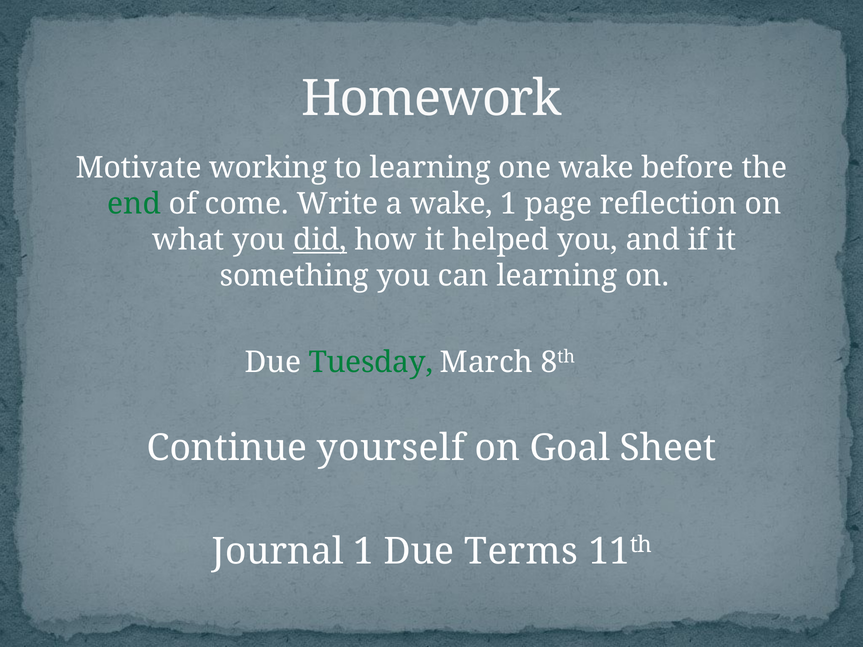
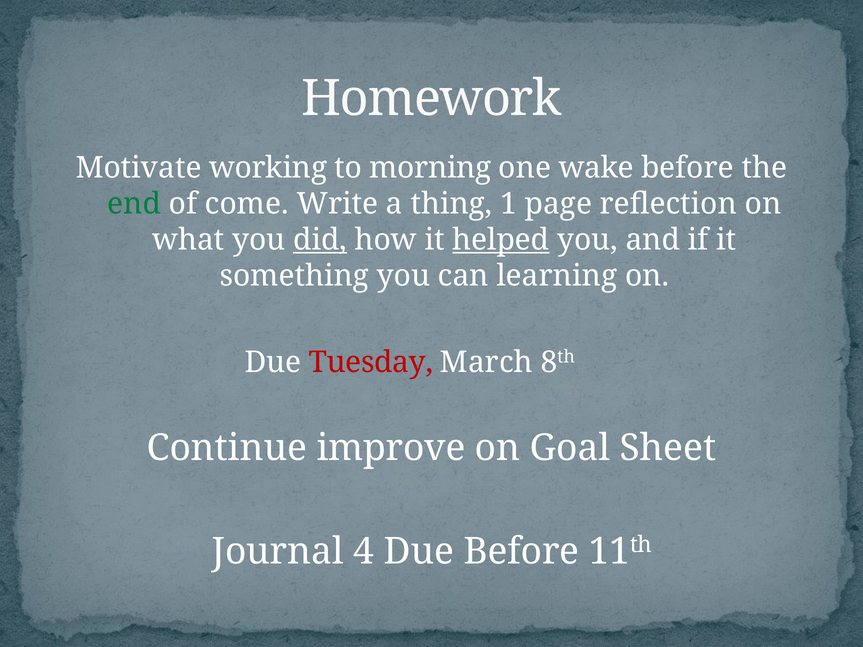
to learning: learning -> morning
a wake: wake -> thing
helped underline: none -> present
Tuesday colour: green -> red
yourself: yourself -> improve
Journal 1: 1 -> 4
Due Terms: Terms -> Before
